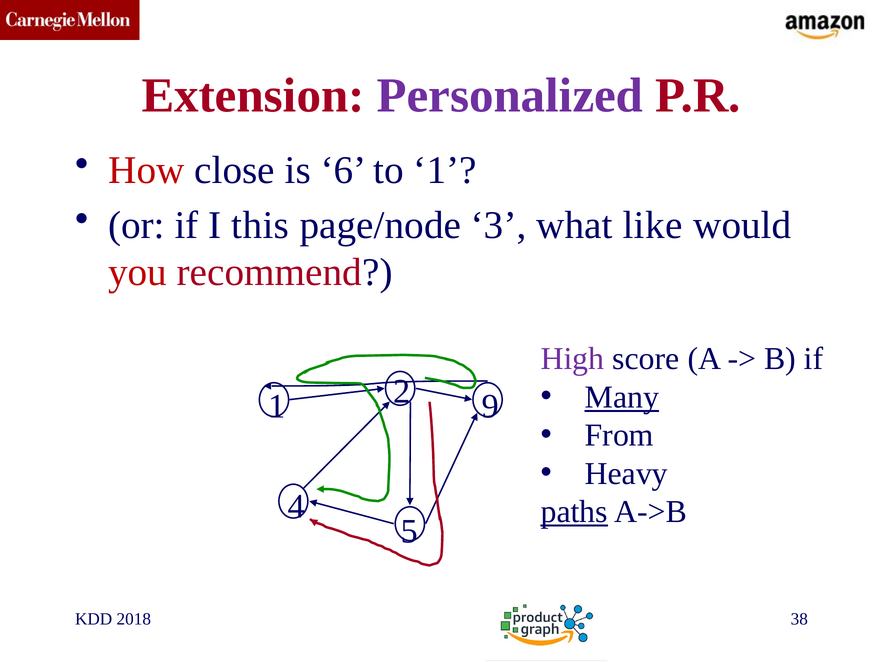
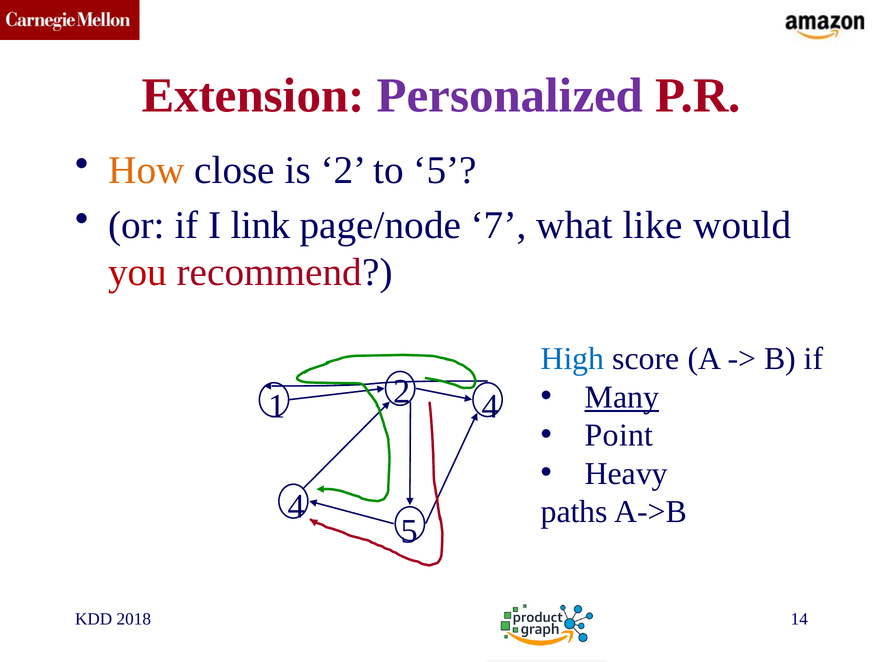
How colour: red -> orange
is 6: 6 -> 2
to 1: 1 -> 5
this: this -> link
3: 3 -> 7
High colour: purple -> blue
2 9: 9 -> 4
From: From -> Point
paths underline: present -> none
38: 38 -> 14
